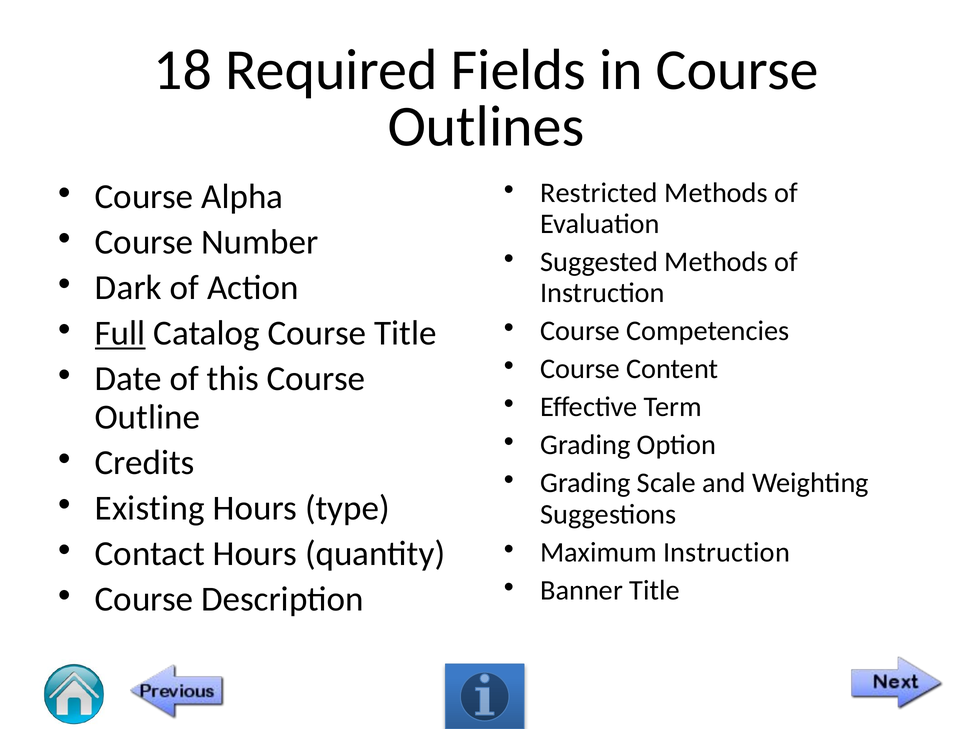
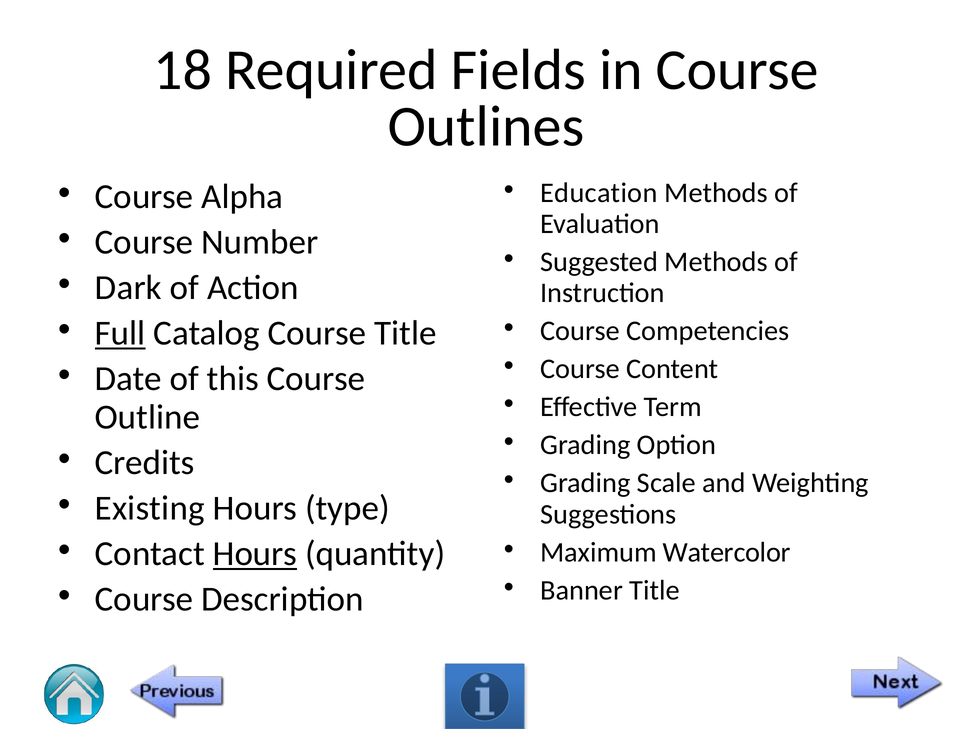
Restricted: Restricted -> Education
Hours at (255, 554) underline: none -> present
Maximum Instruction: Instruction -> Watercolor
